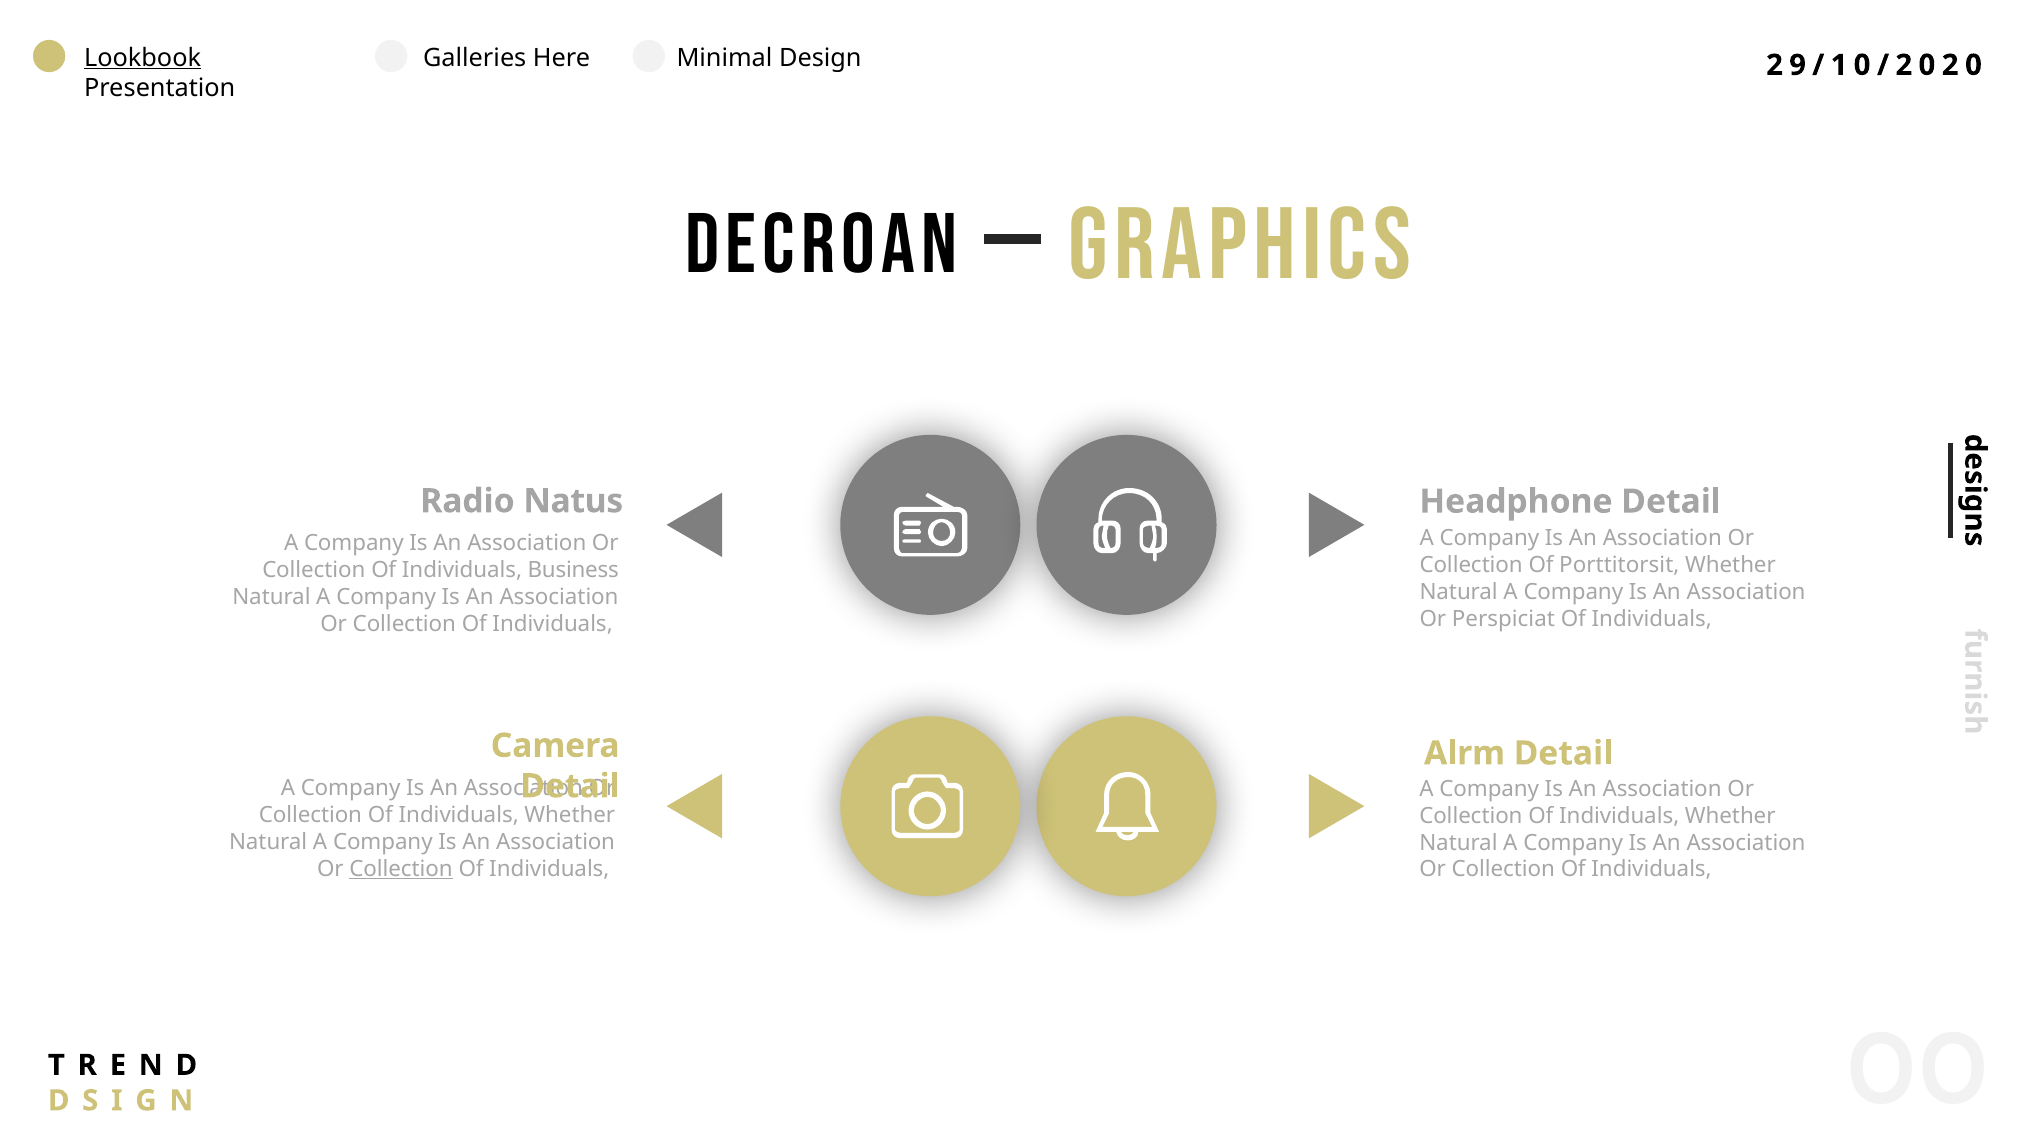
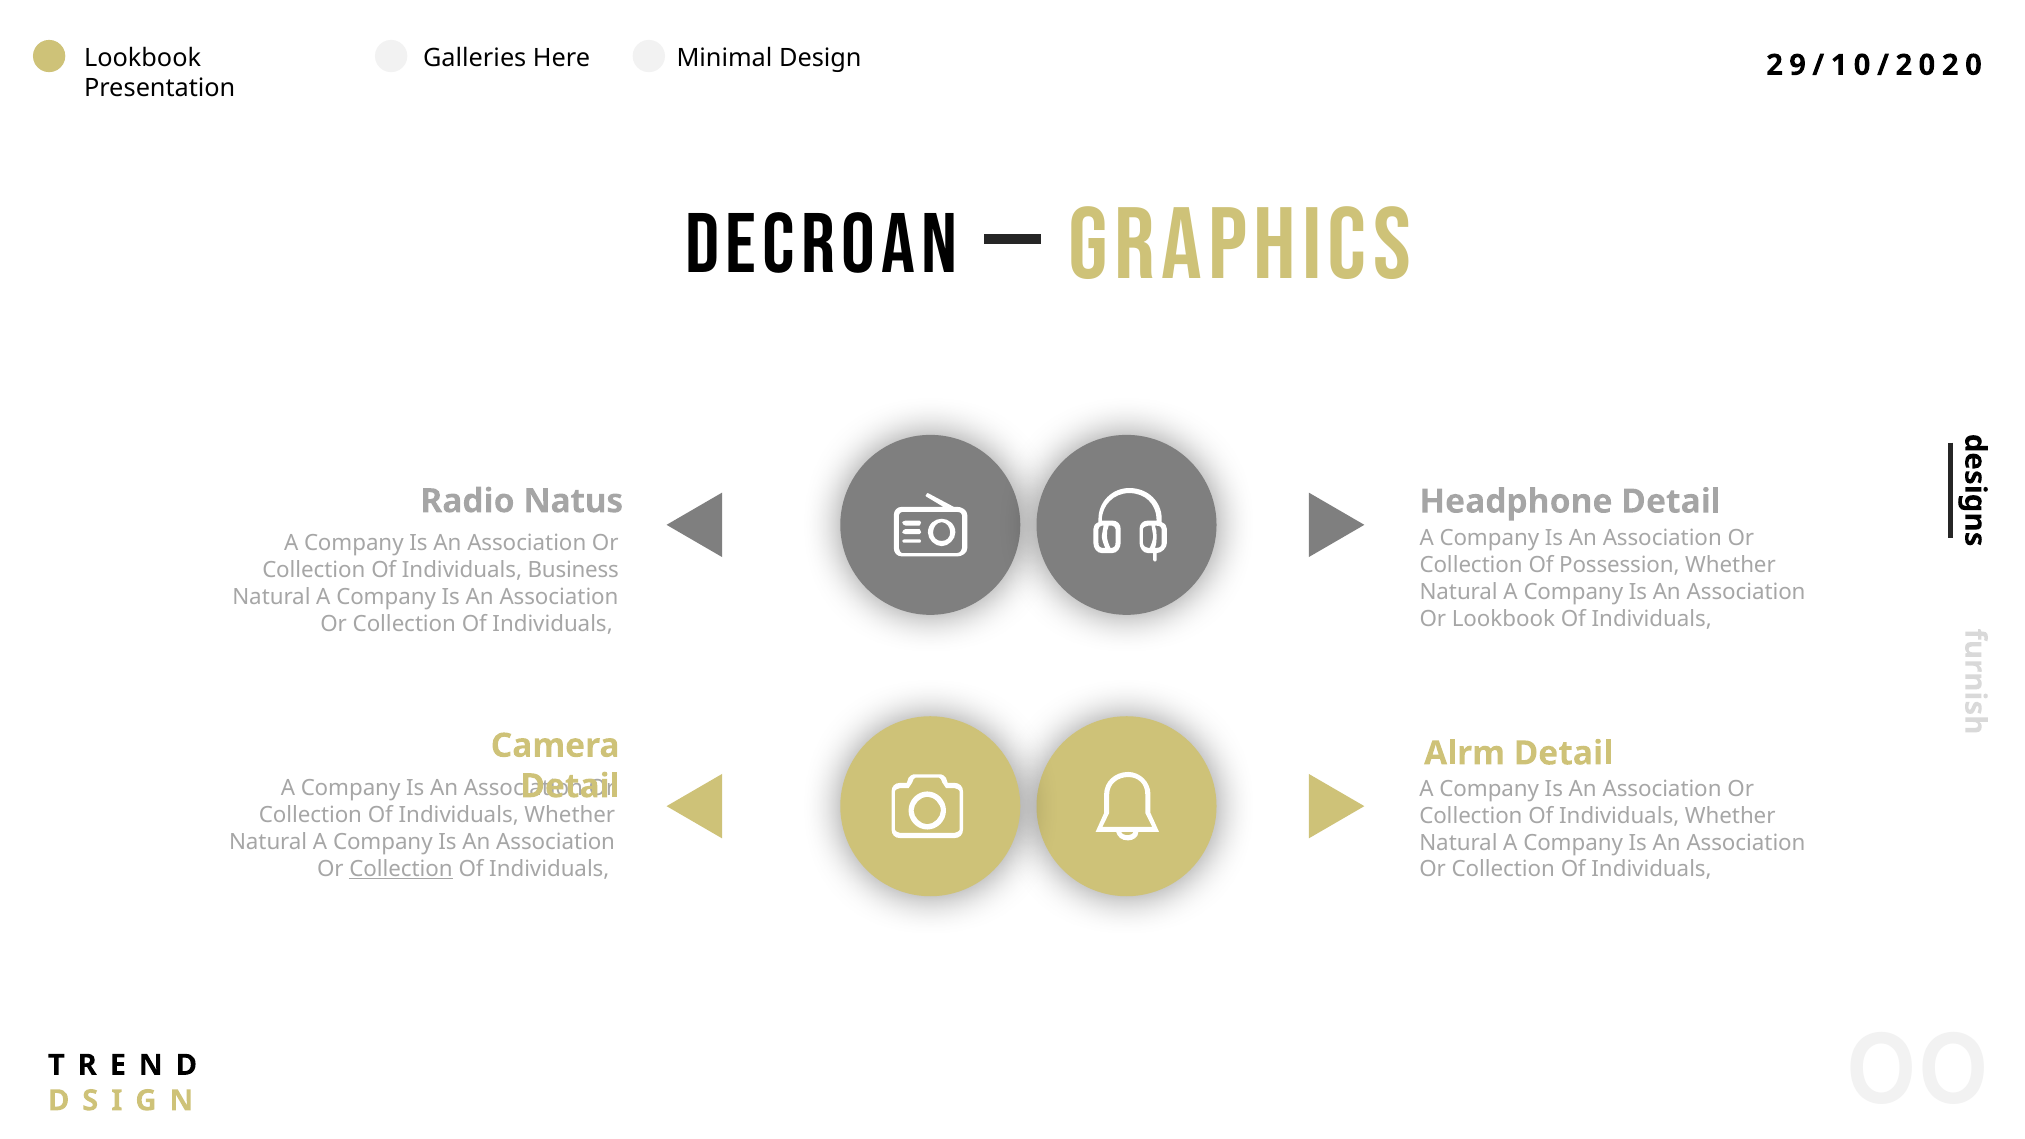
Lookbook at (143, 58) underline: present -> none
Porttitorsit: Porttitorsit -> Possession
Or Perspiciat: Perspiciat -> Lookbook
